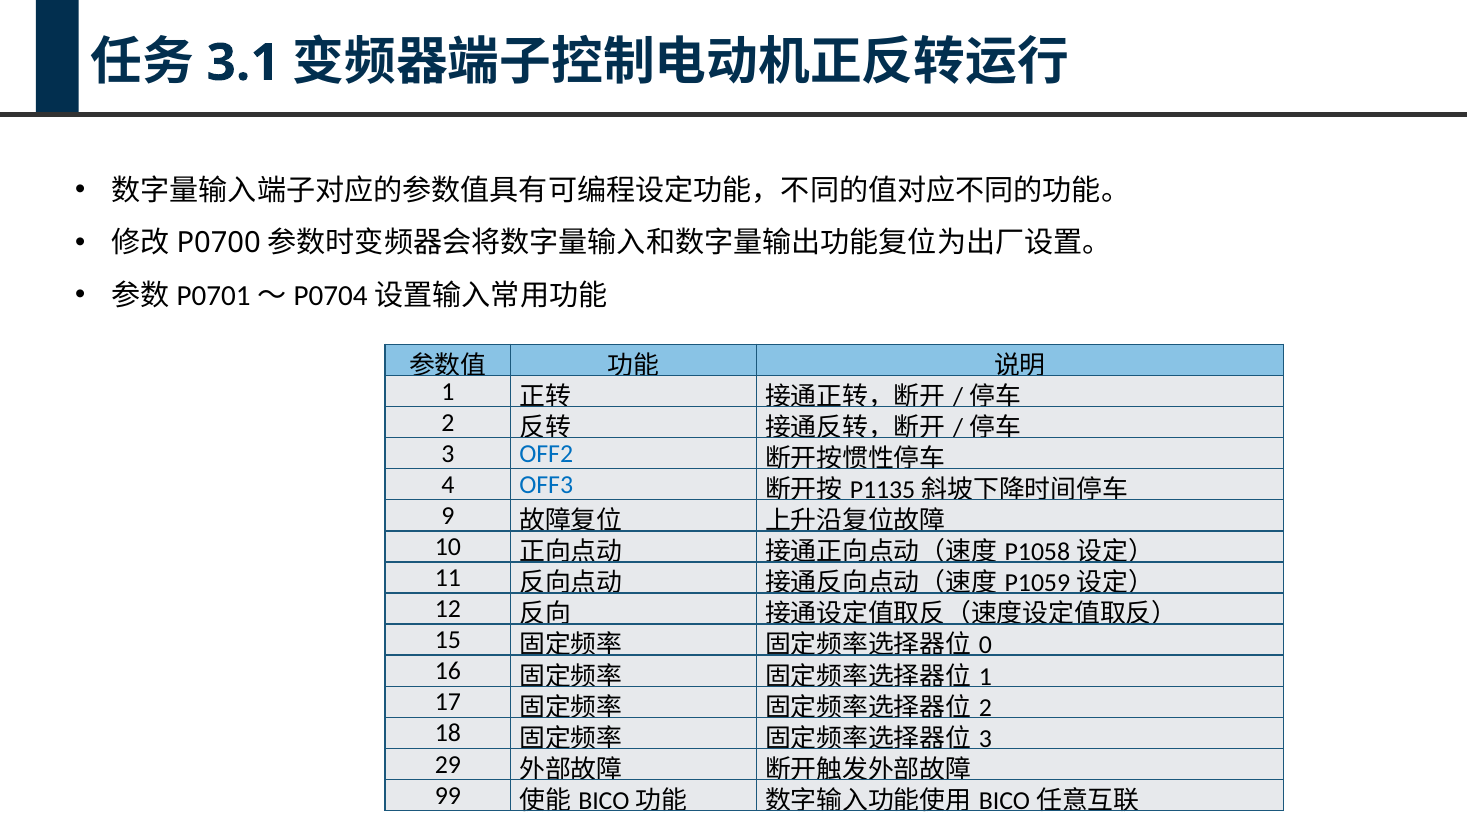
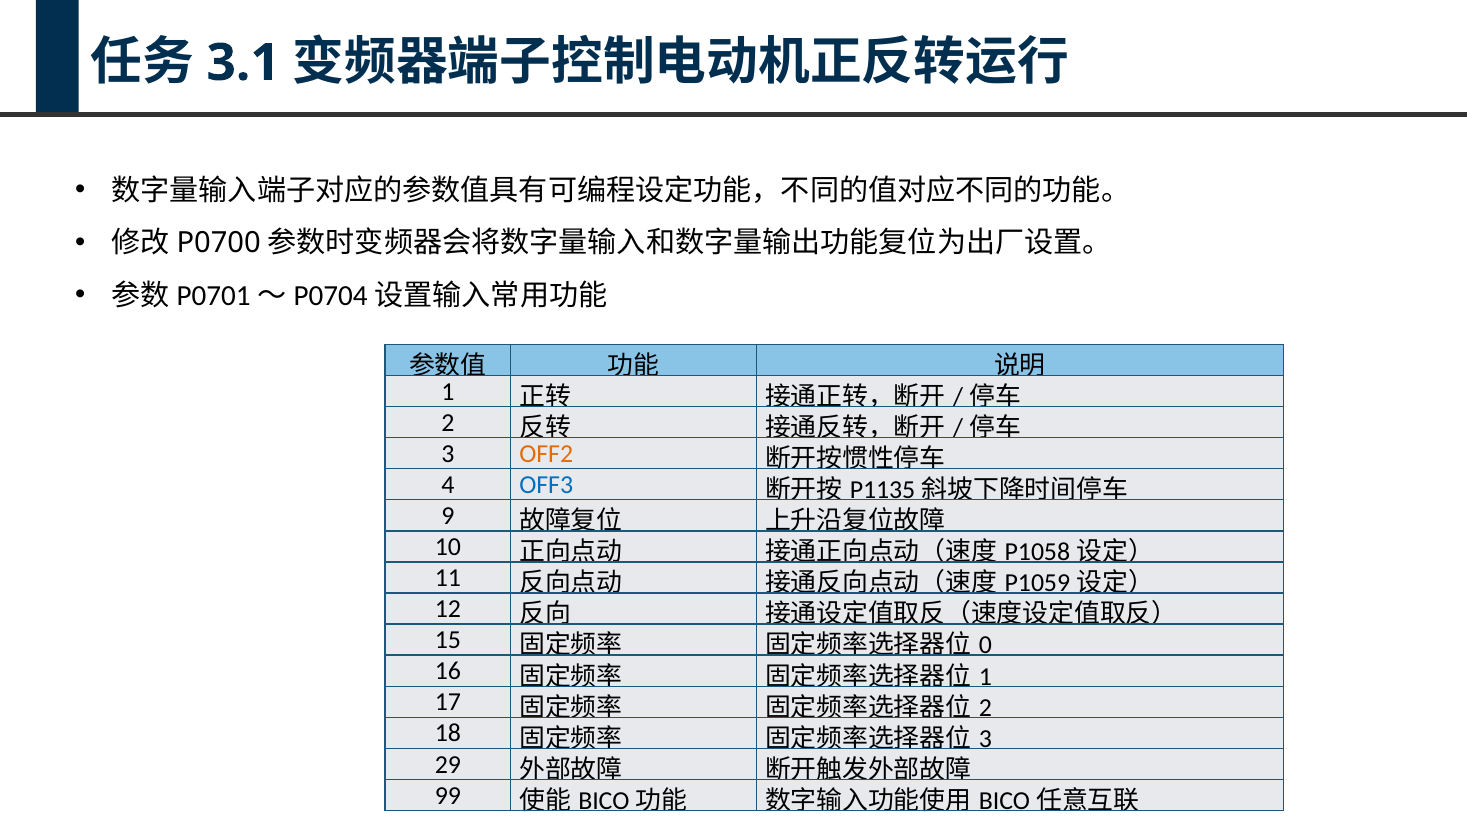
OFF2 colour: blue -> orange
